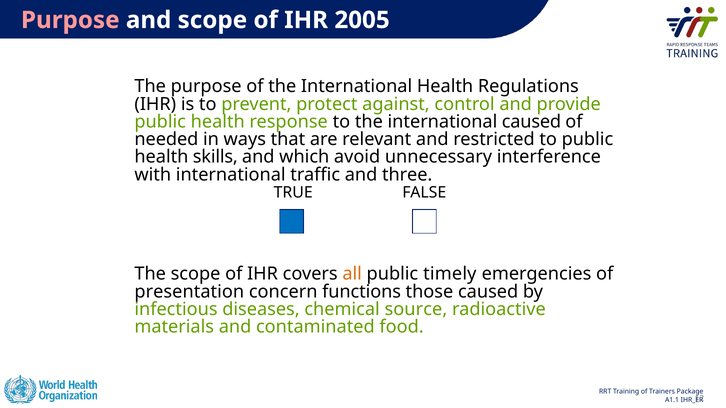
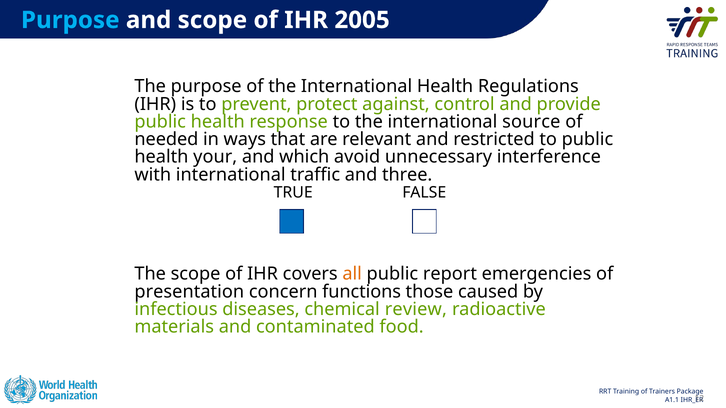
Purpose at (70, 20) colour: pink -> light blue
international caused: caused -> source
skills: skills -> your
timely: timely -> report
source: source -> review
